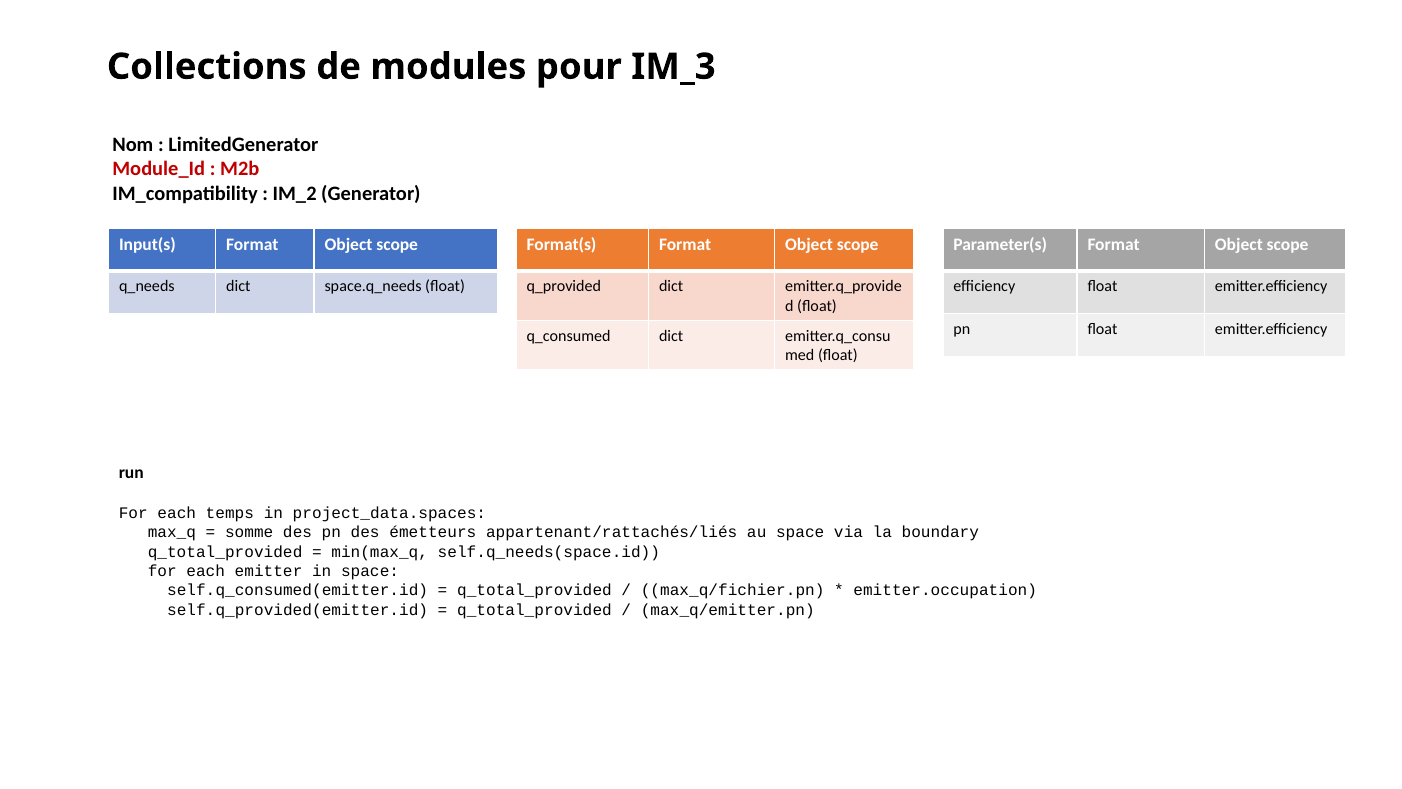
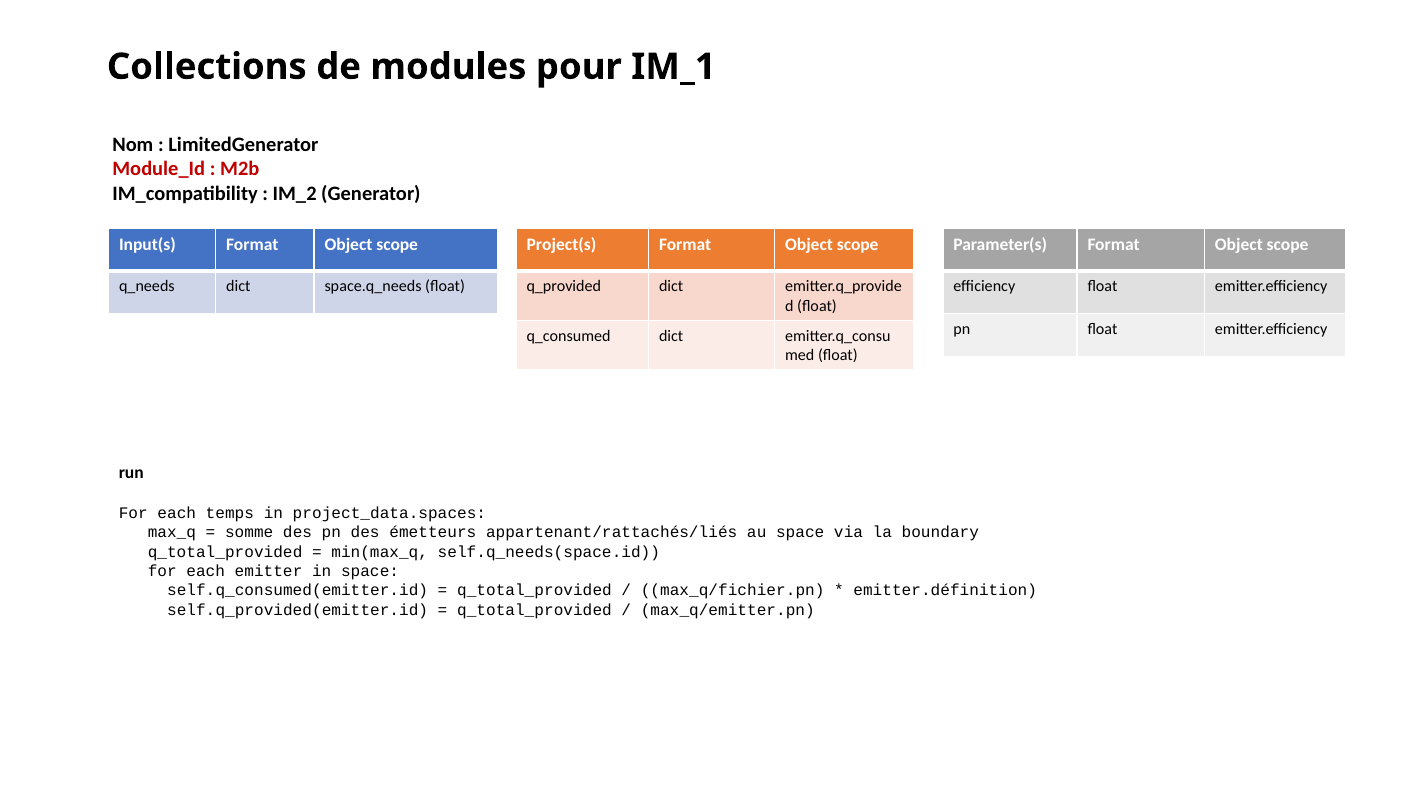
IM_3: IM_3 -> IM_1
Format(s: Format(s -> Project(s
emitter.occupation: emitter.occupation -> emitter.définition
